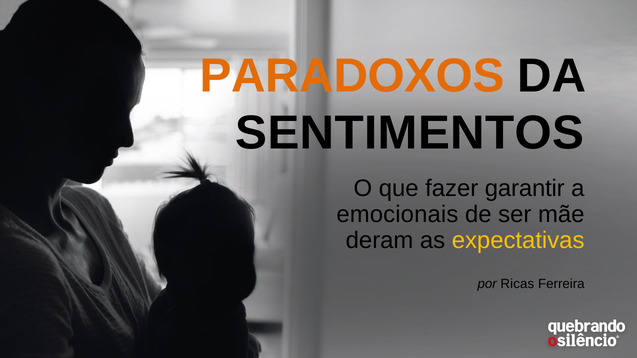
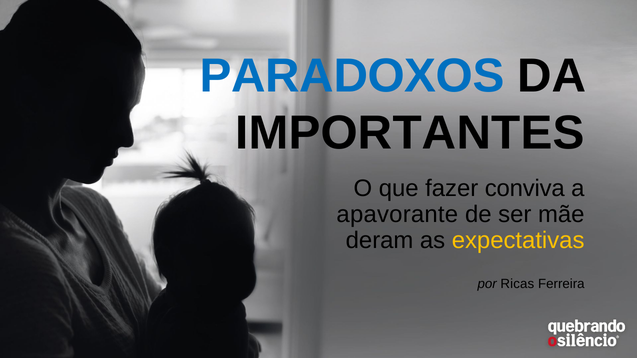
PARADOXOS colour: orange -> blue
SENTIMENTOS: SENTIMENTOS -> IMPORTANTES
garantir: garantir -> conviva
emocionais: emocionais -> apavorante
